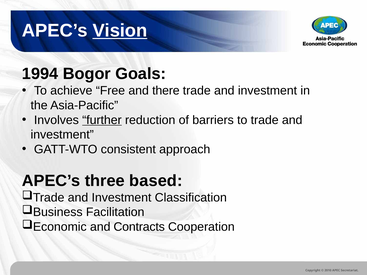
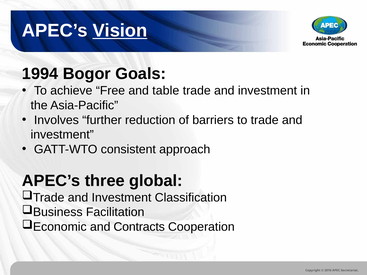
there: there -> table
further underline: present -> none
based: based -> global
